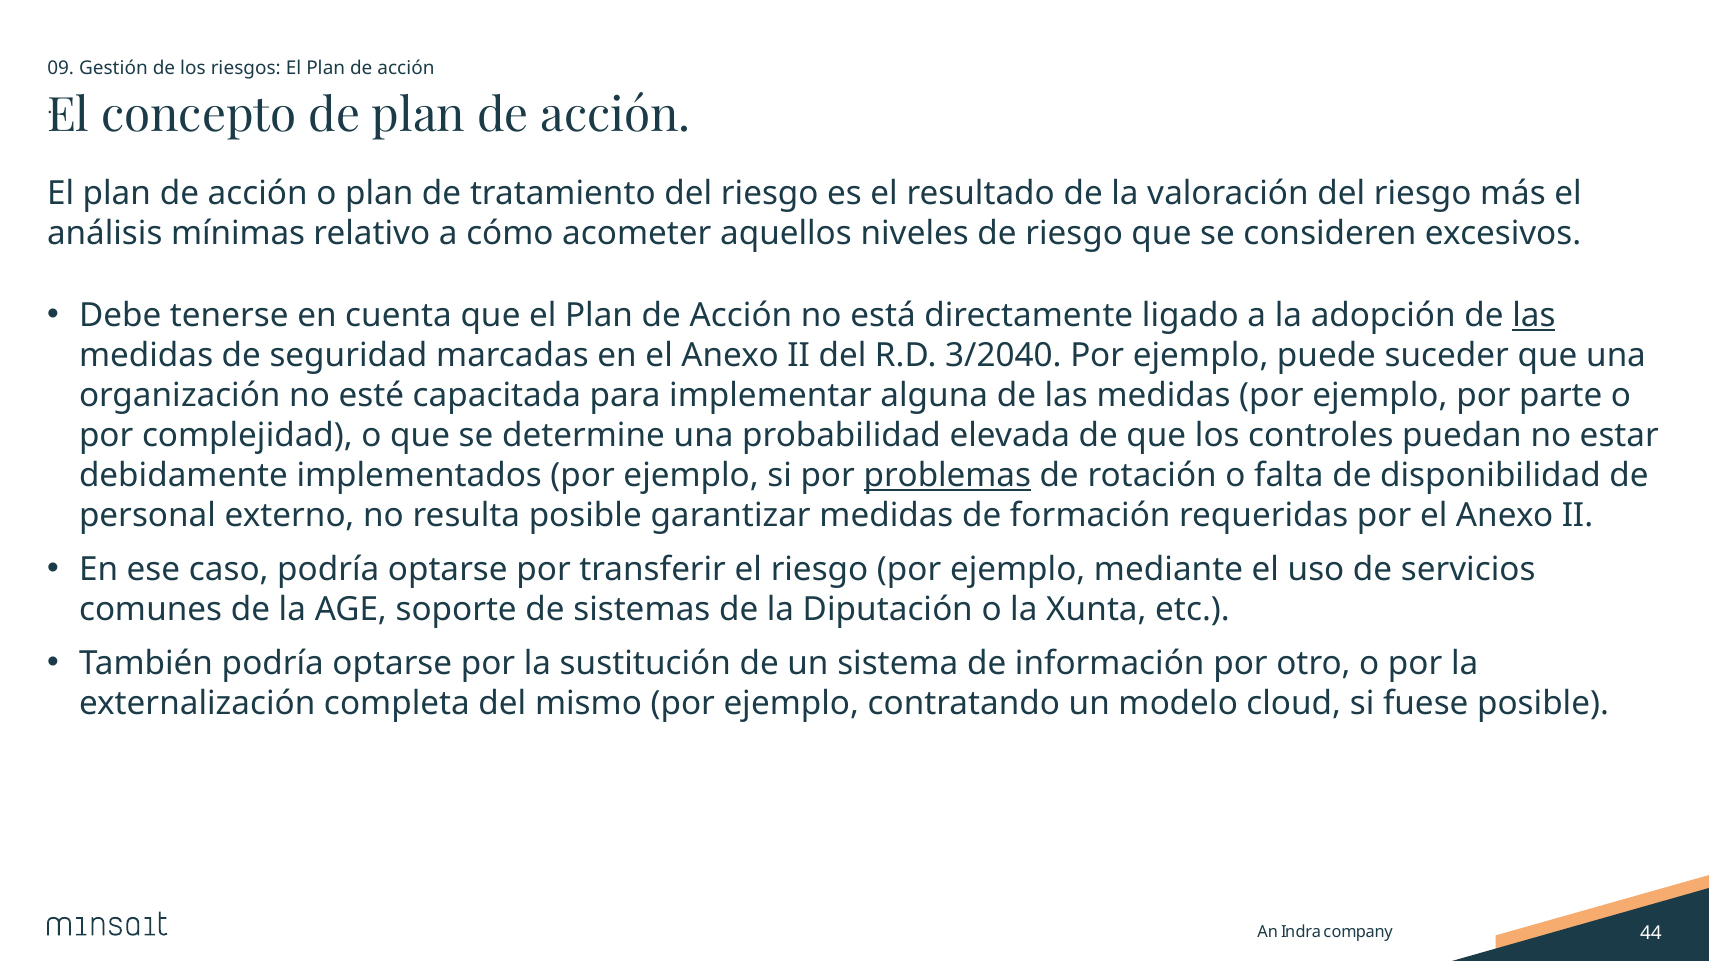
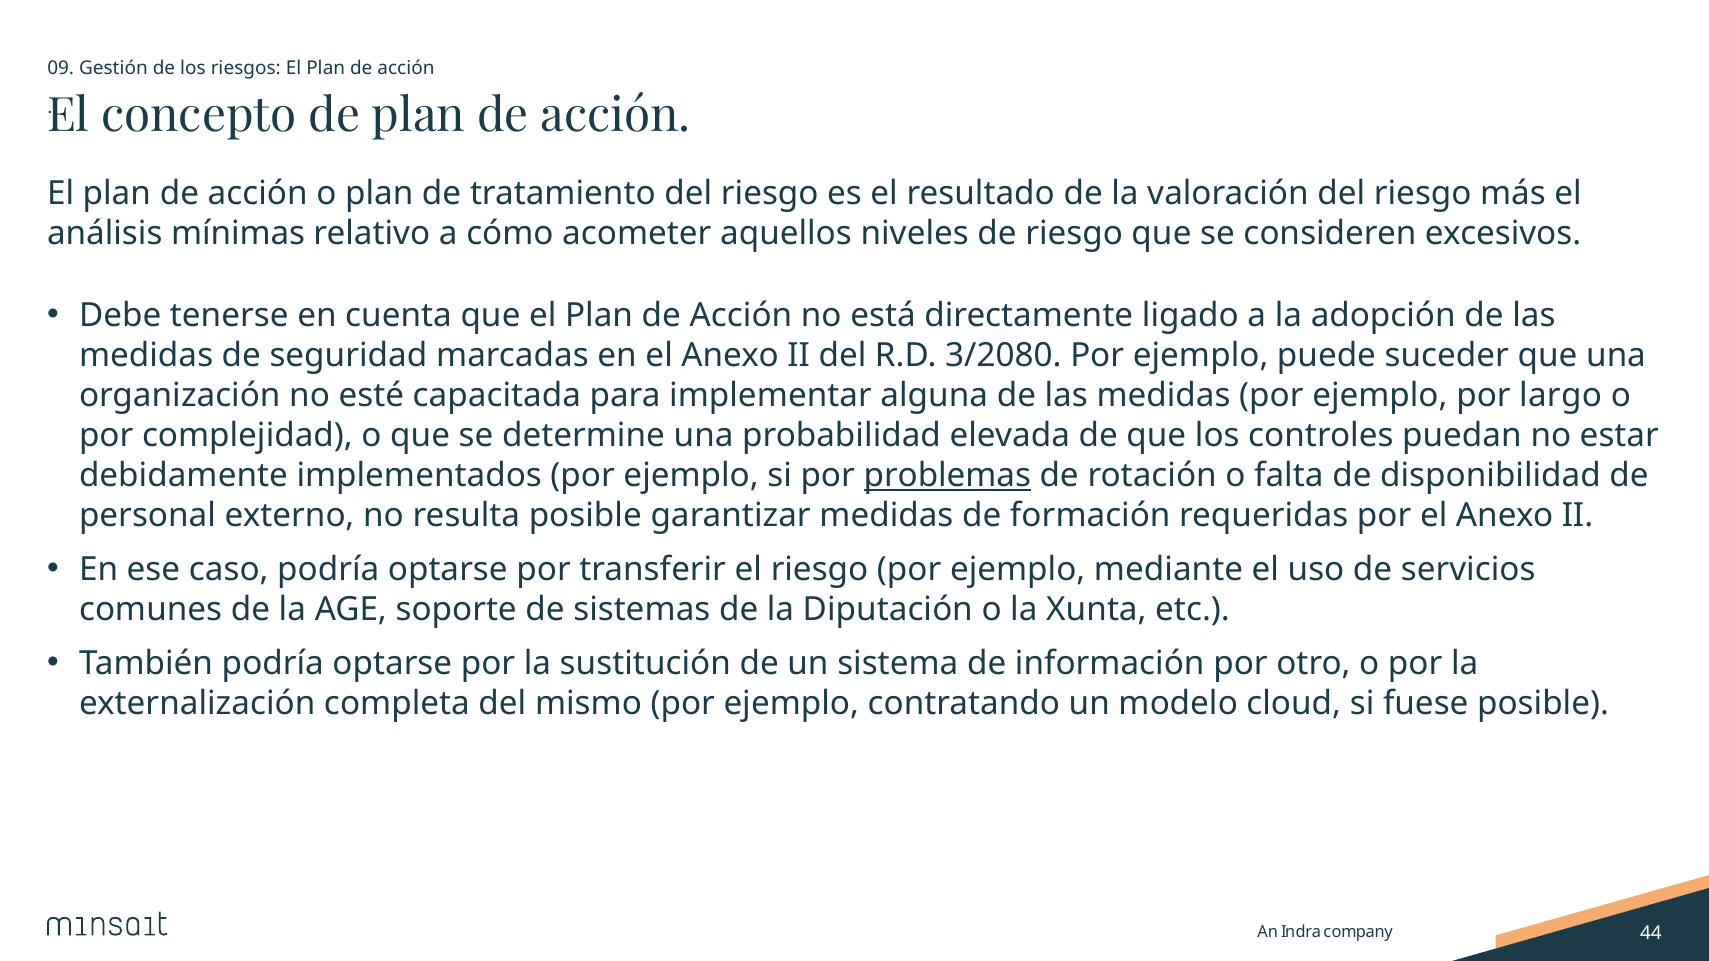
las at (1534, 316) underline: present -> none
3/2040: 3/2040 -> 3/2080
parte: parte -> largo
